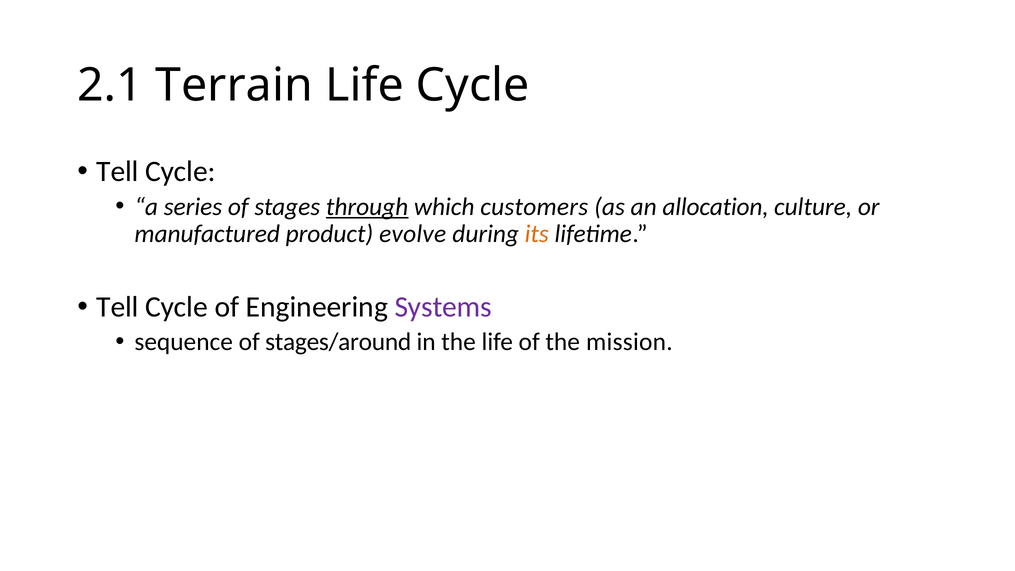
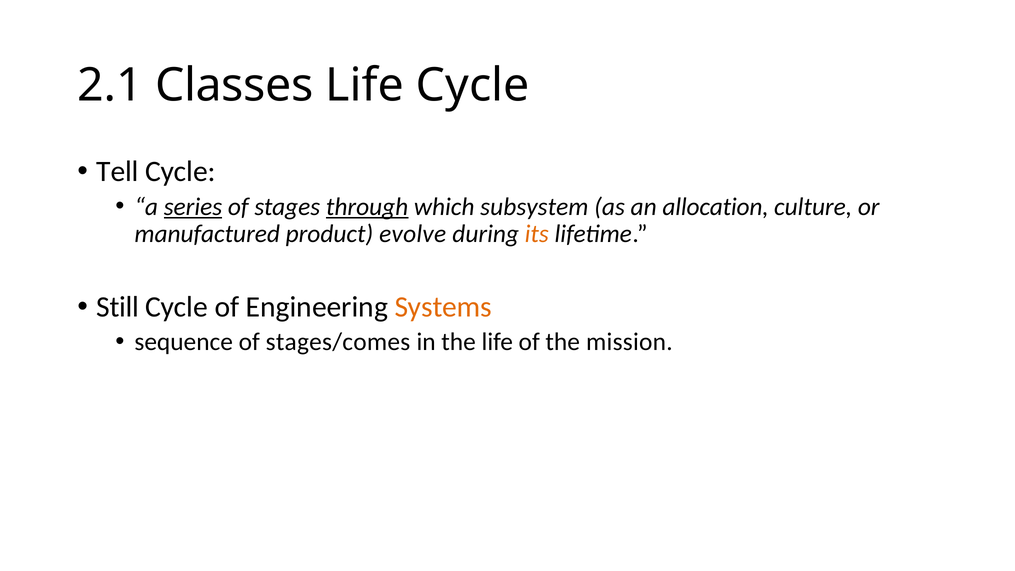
Terrain: Terrain -> Classes
series underline: none -> present
customers: customers -> subsystem
Tell at (118, 307): Tell -> Still
Systems colour: purple -> orange
stages/around: stages/around -> stages/comes
